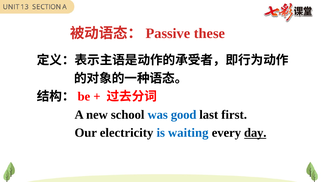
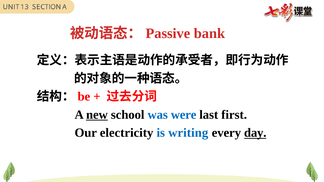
these: these -> bank
new underline: none -> present
good: good -> were
waiting: waiting -> writing
